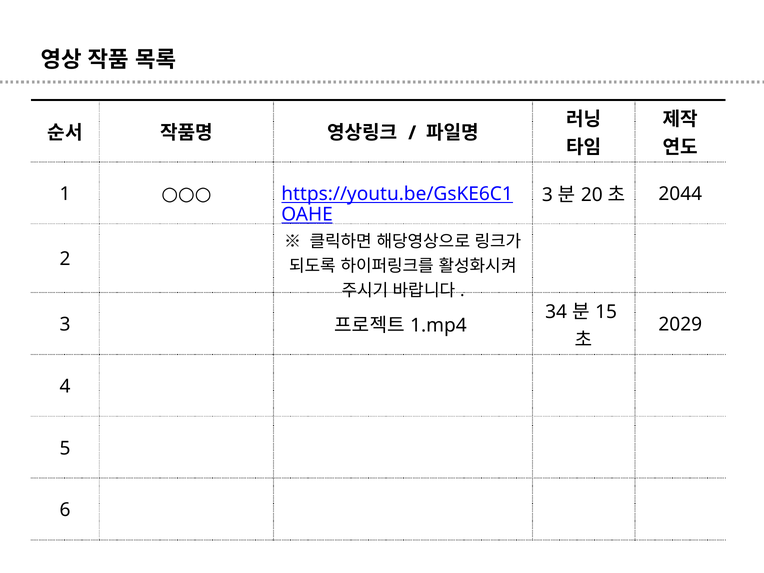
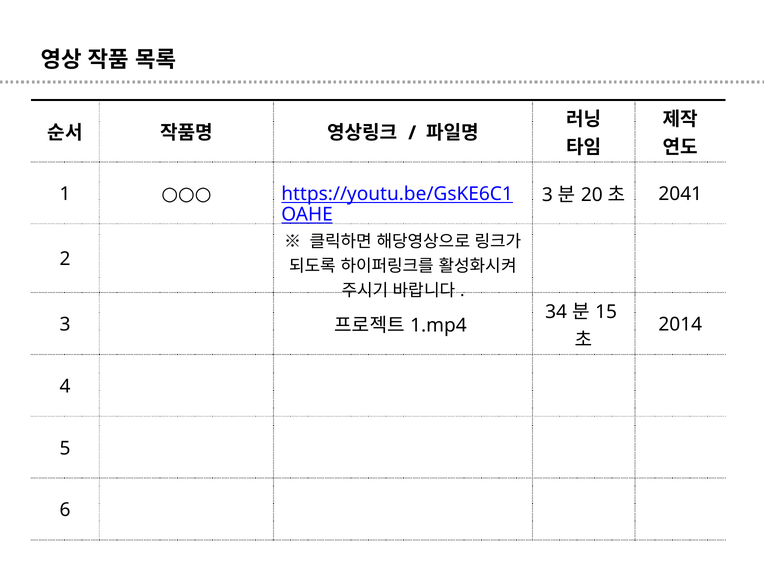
2044: 2044 -> 2041
2029: 2029 -> 2014
